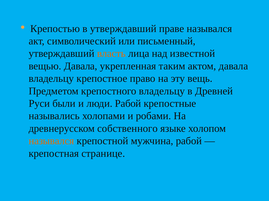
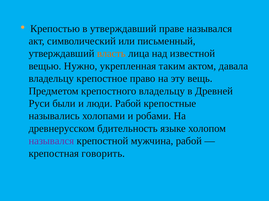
вещью Давала: Давала -> Нужно
собственного: собственного -> бдительность
назывался at (51, 141) colour: orange -> purple
странице: странице -> говорить
